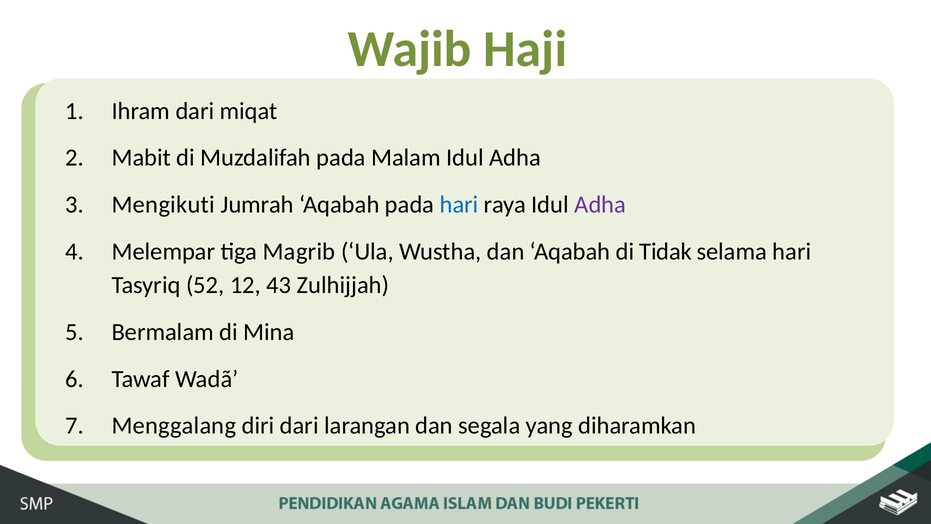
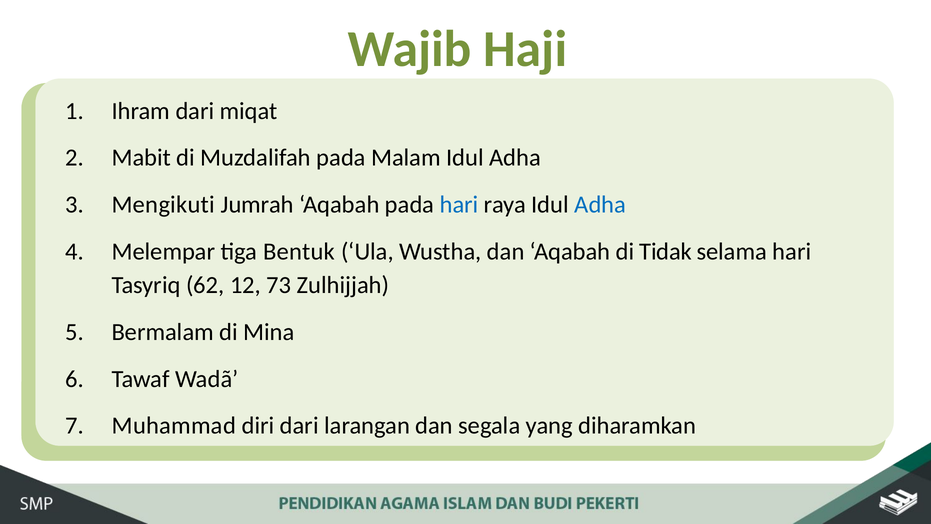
Adha at (600, 205) colour: purple -> blue
Magrib: Magrib -> Bentuk
52: 52 -> 62
43: 43 -> 73
Menggalang: Menggalang -> Muhammad
